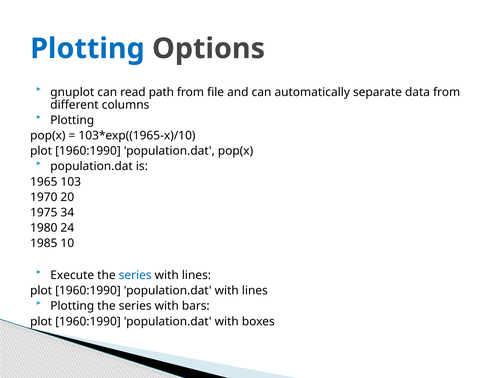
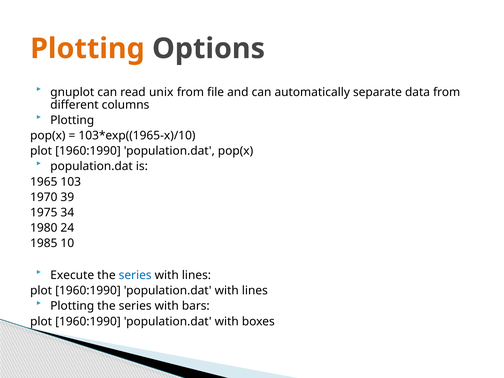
Plotting at (87, 49) colour: blue -> orange
path: path -> unix
20: 20 -> 39
